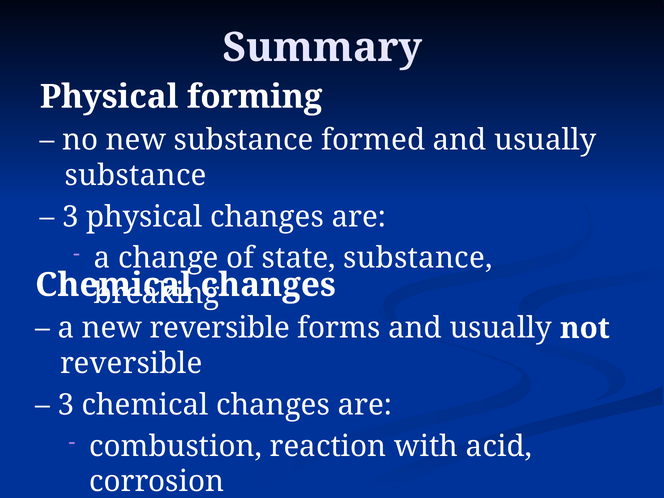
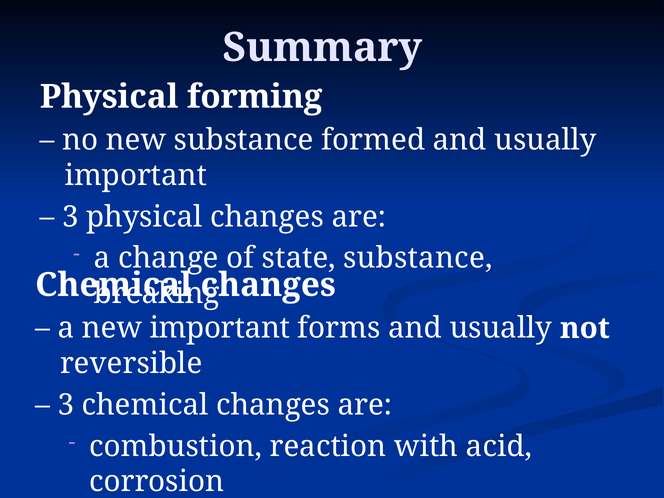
substance at (136, 175): substance -> important
new reversible: reversible -> important
